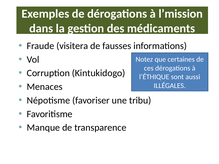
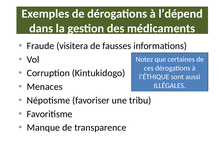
l’mission: l’mission -> l’dépend
